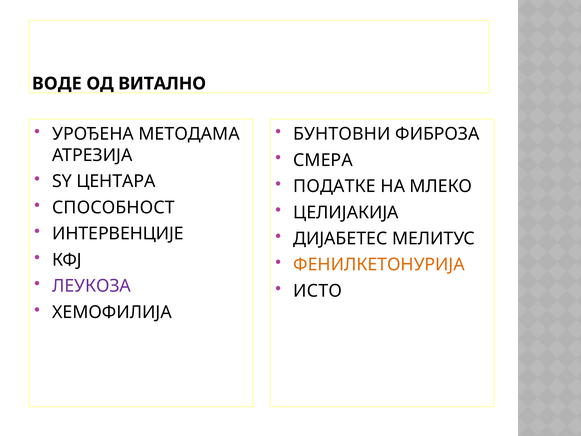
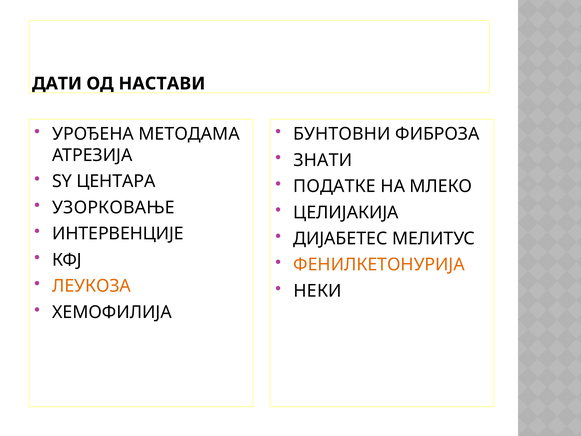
ВОДЕ: ВОДЕ -> ДАТИ
ВИТАЛНО: ВИТАЛНО -> НАСТАВИ
СМЕРА: СМЕРА -> ЗНАТИ
СПОСОБНОСТ: СПОСОБНОСТ -> УЗОРКОВАЊЕ
ЛЕУКОЗА colour: purple -> orange
ИСТО: ИСТО -> НЕКИ
